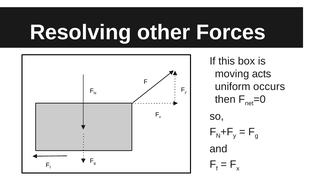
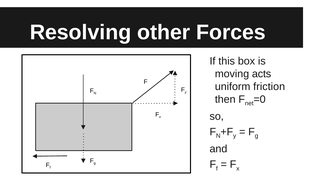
occurs: occurs -> friction
